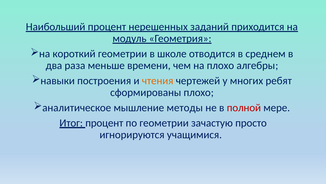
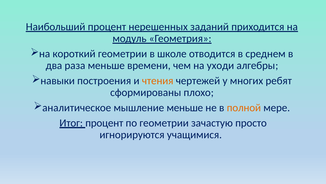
на плохо: плохо -> уходи
мышление методы: методы -> меньше
полной colour: red -> orange
